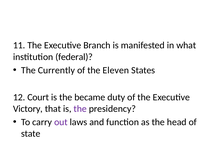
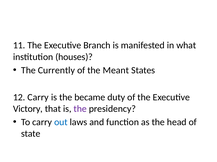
federal: federal -> houses
Eleven: Eleven -> Meant
12 Court: Court -> Carry
out colour: purple -> blue
